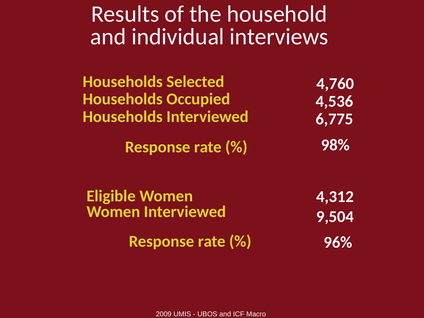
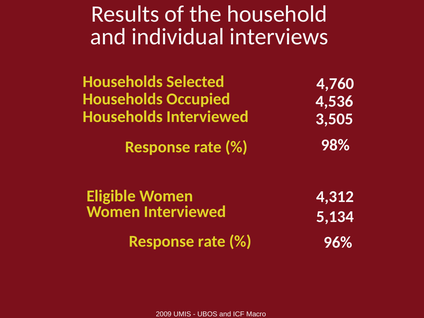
6,775: 6,775 -> 3,505
9,504: 9,504 -> 5,134
